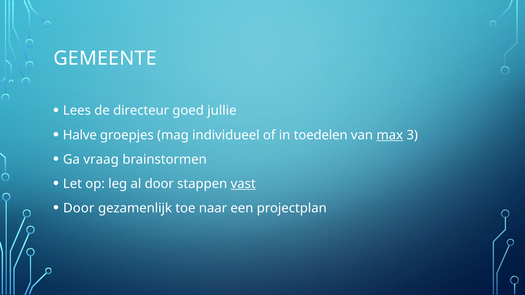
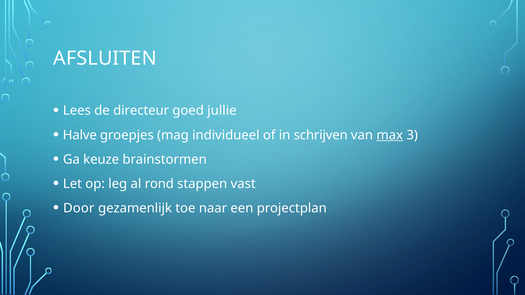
GEMEENTE: GEMEENTE -> AFSLUITEN
toedelen: toedelen -> schrijven
vraag: vraag -> keuze
al door: door -> rond
vast underline: present -> none
